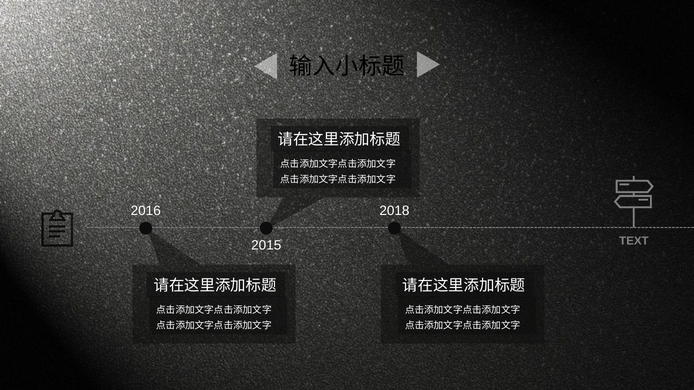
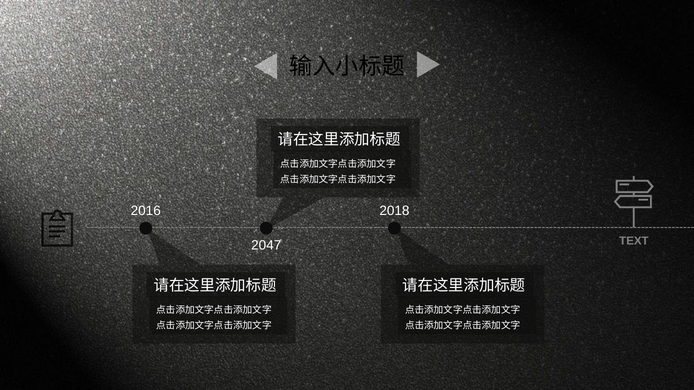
2015: 2015 -> 2047
